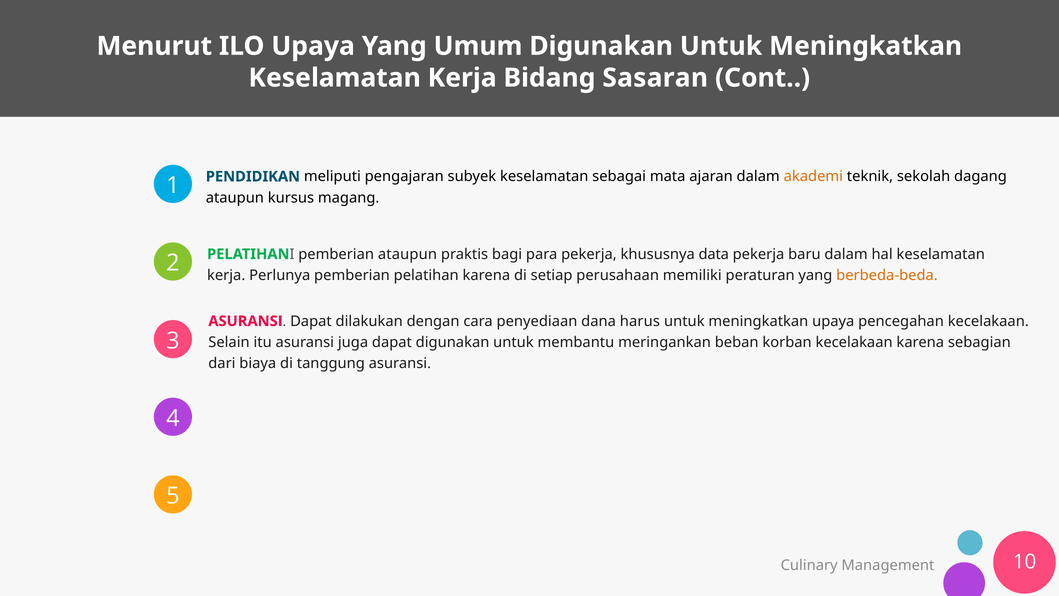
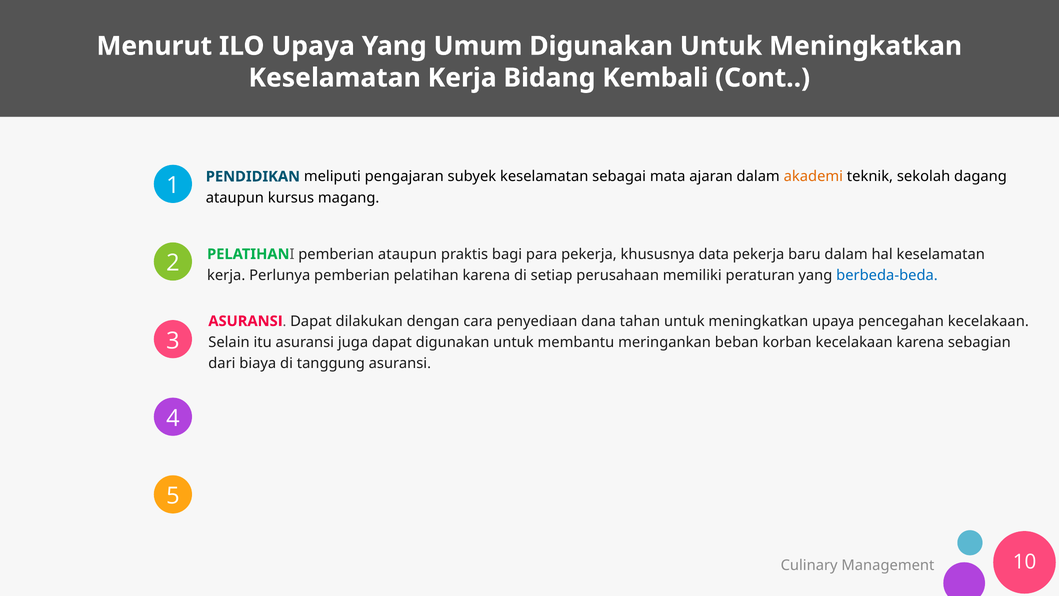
Sasaran: Sasaran -> Kembali
berbeda-beda colour: orange -> blue
harus: harus -> tahan
